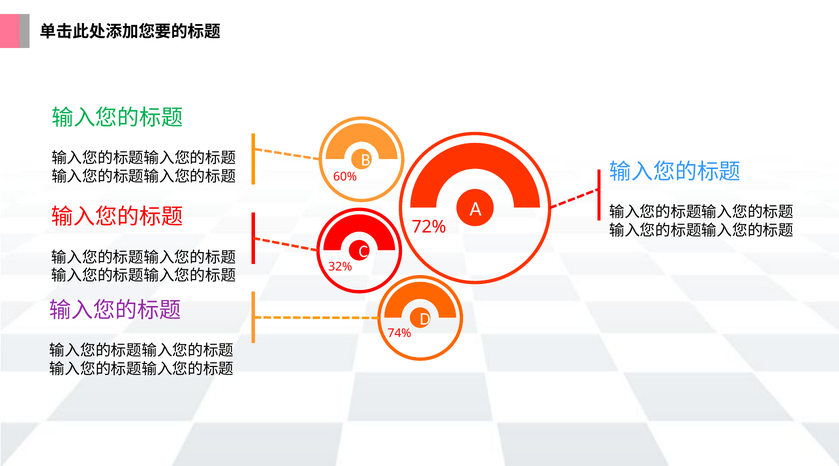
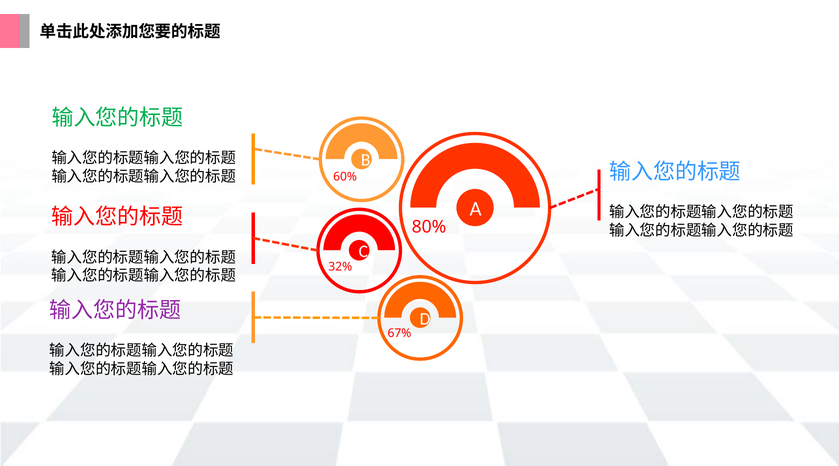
72%: 72% -> 80%
74%: 74% -> 67%
